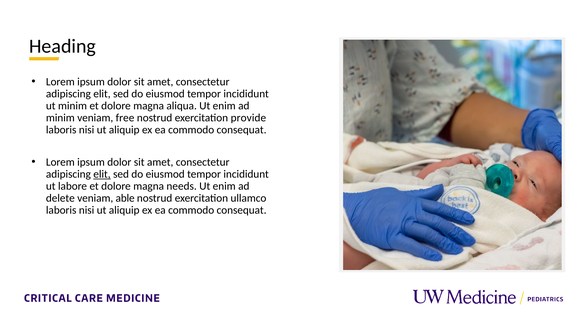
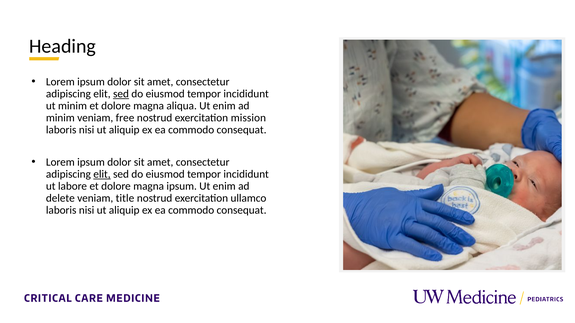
sed at (121, 94) underline: none -> present
provide: provide -> mission
magna needs: needs -> ipsum
able: able -> title
